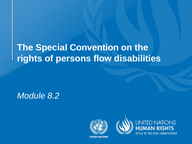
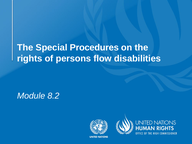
Convention: Convention -> Procedures
